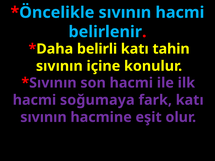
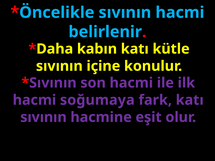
belirli: belirli -> kabın
tahin: tahin -> kütle
